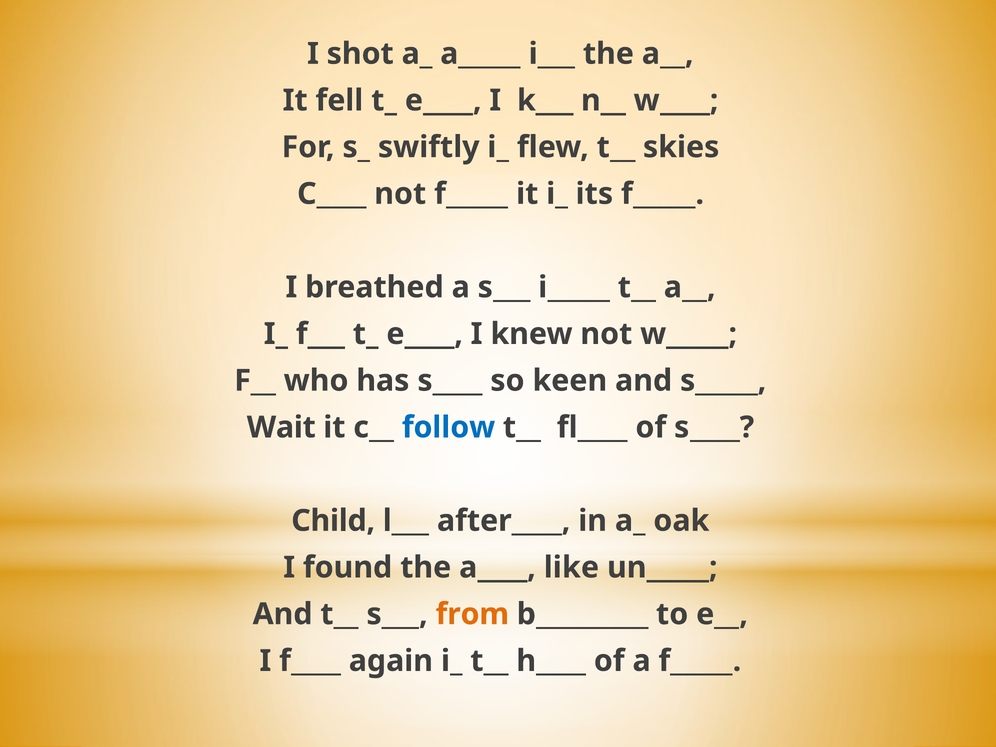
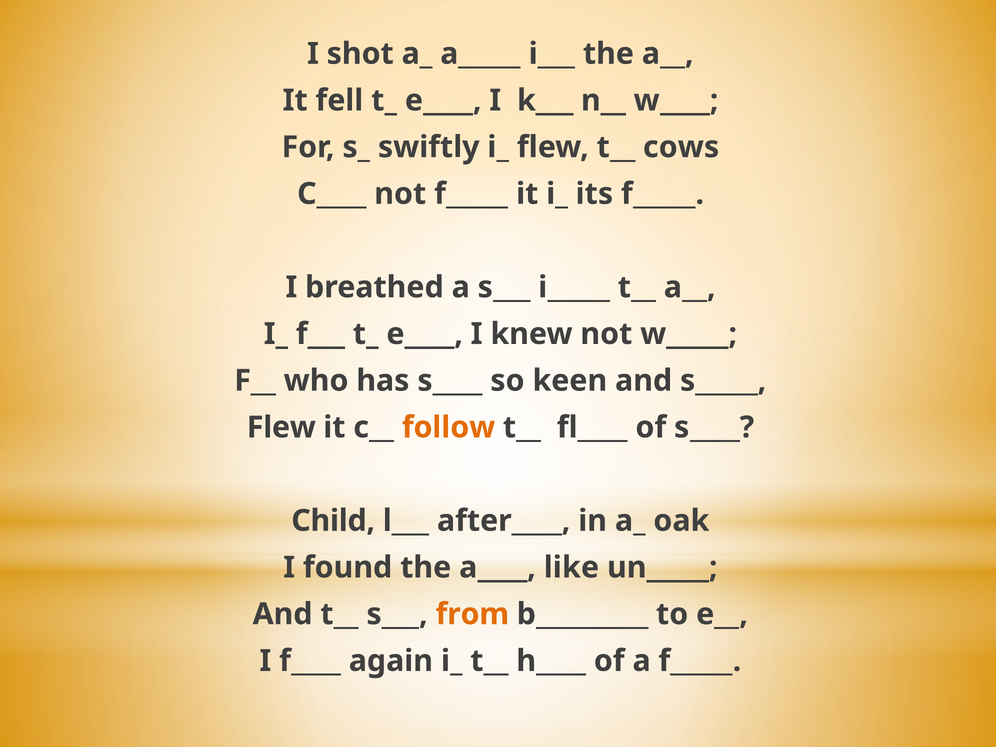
skies: skies -> cows
Wait at (281, 427): Wait -> Flew
follow colour: blue -> orange
